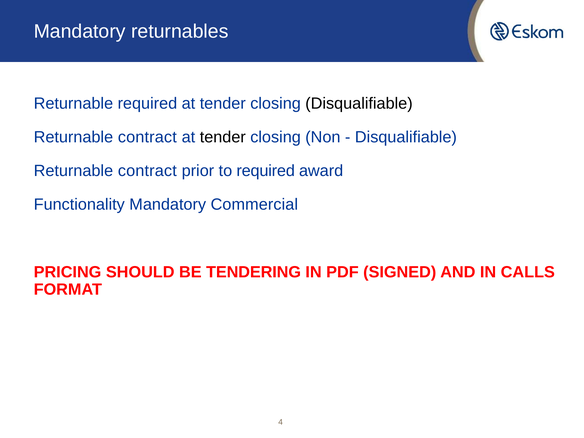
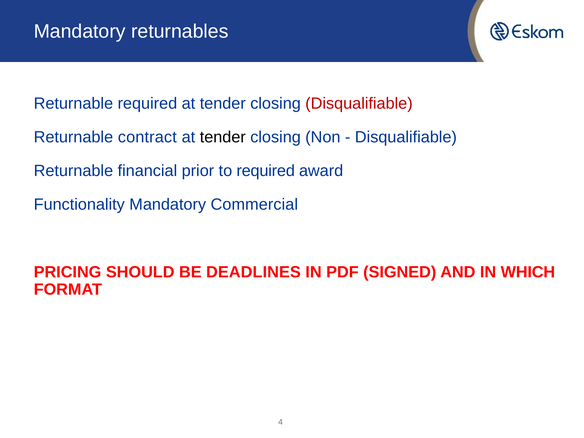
Disqualifiable at (359, 103) colour: black -> red
contract at (147, 171): contract -> financial
TENDERING: TENDERING -> DEADLINES
CALLS: CALLS -> WHICH
